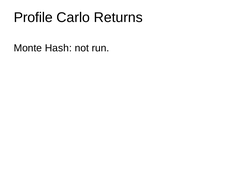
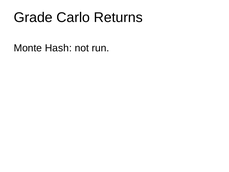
Profile: Profile -> Grade
